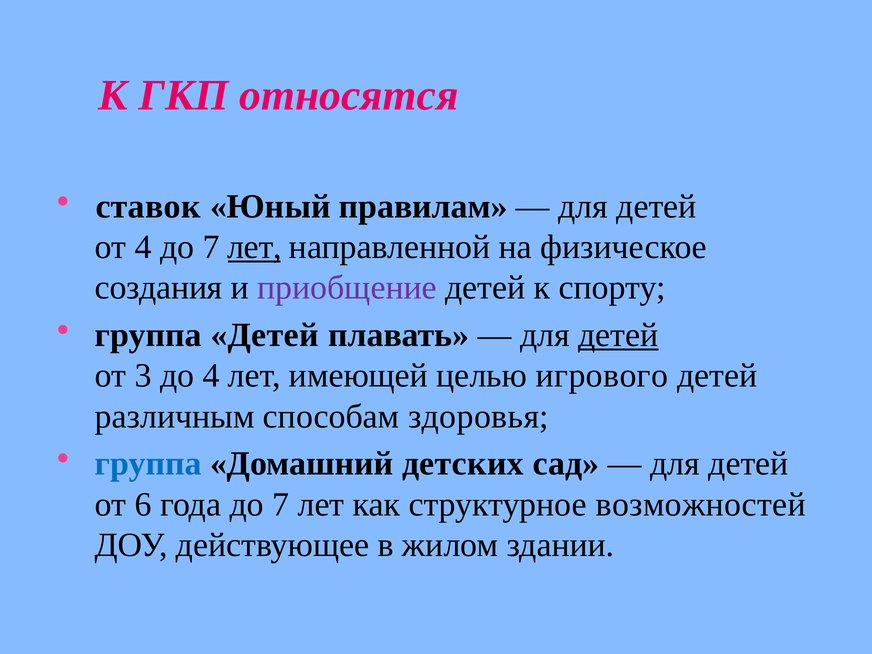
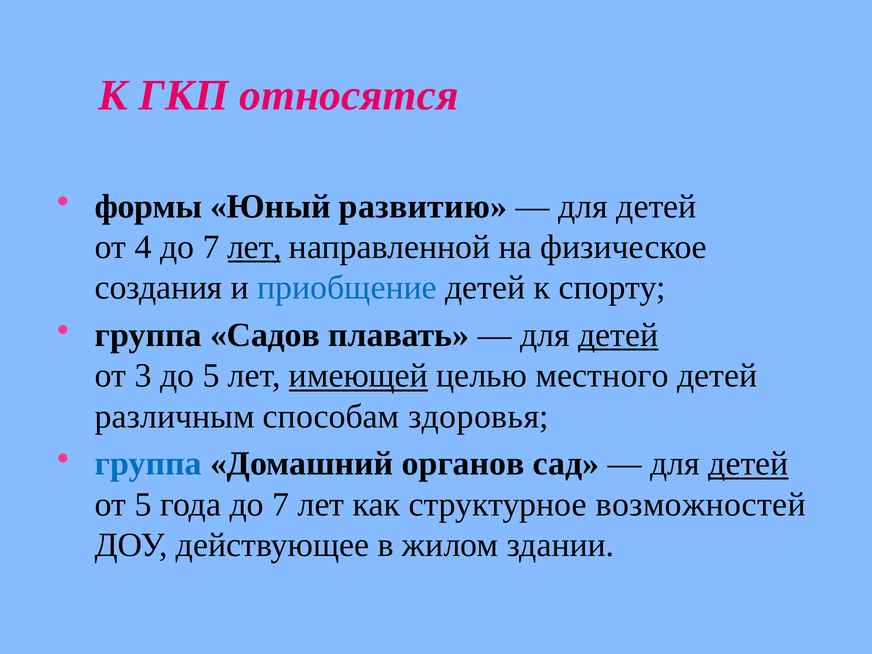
ставок: ставок -> формы
правилам: правилам -> развитию
приобщение colour: purple -> blue
группа Детей: Детей -> Садов
до 4: 4 -> 5
имеющей underline: none -> present
игрового: игрового -> местного
детских: детских -> органов
детей at (748, 464) underline: none -> present
от 6: 6 -> 5
